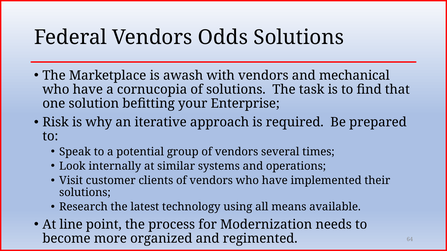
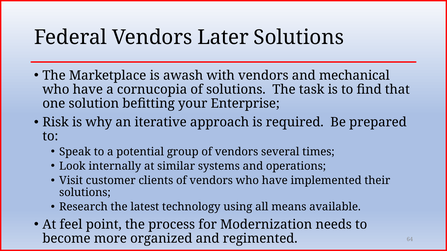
Odds: Odds -> Later
line: line -> feel
